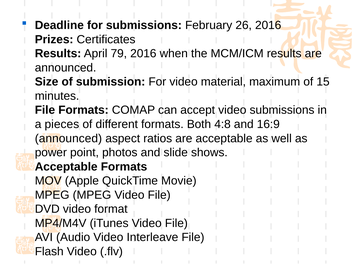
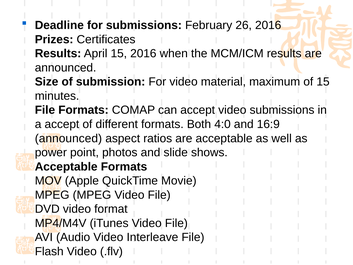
April 79: 79 -> 15
a pieces: pieces -> accept
4:8: 4:8 -> 4:0
